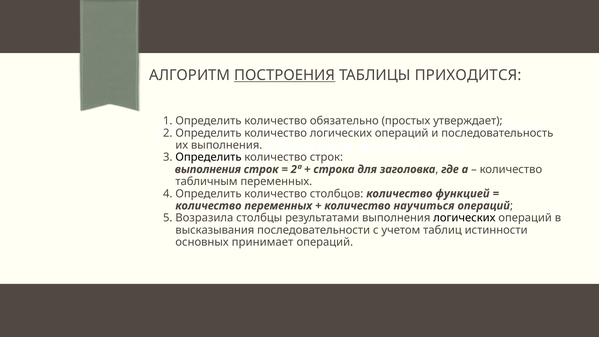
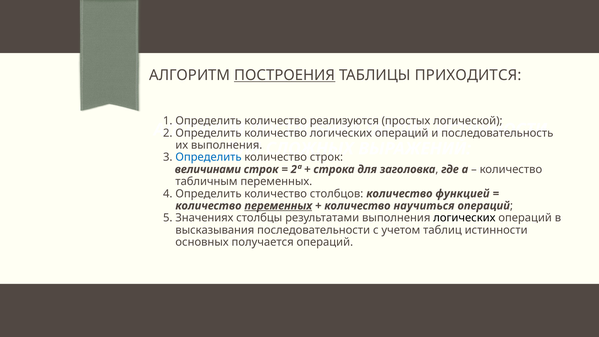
обязательно: обязательно -> реализуются
утверждает: утверждает -> логической
Определить at (208, 157) colour: black -> blue
выполнения at (208, 169): выполнения -> величинами
переменных at (278, 206) underline: none -> present
Возразила: Возразила -> Значениях
принимает: принимает -> получается
